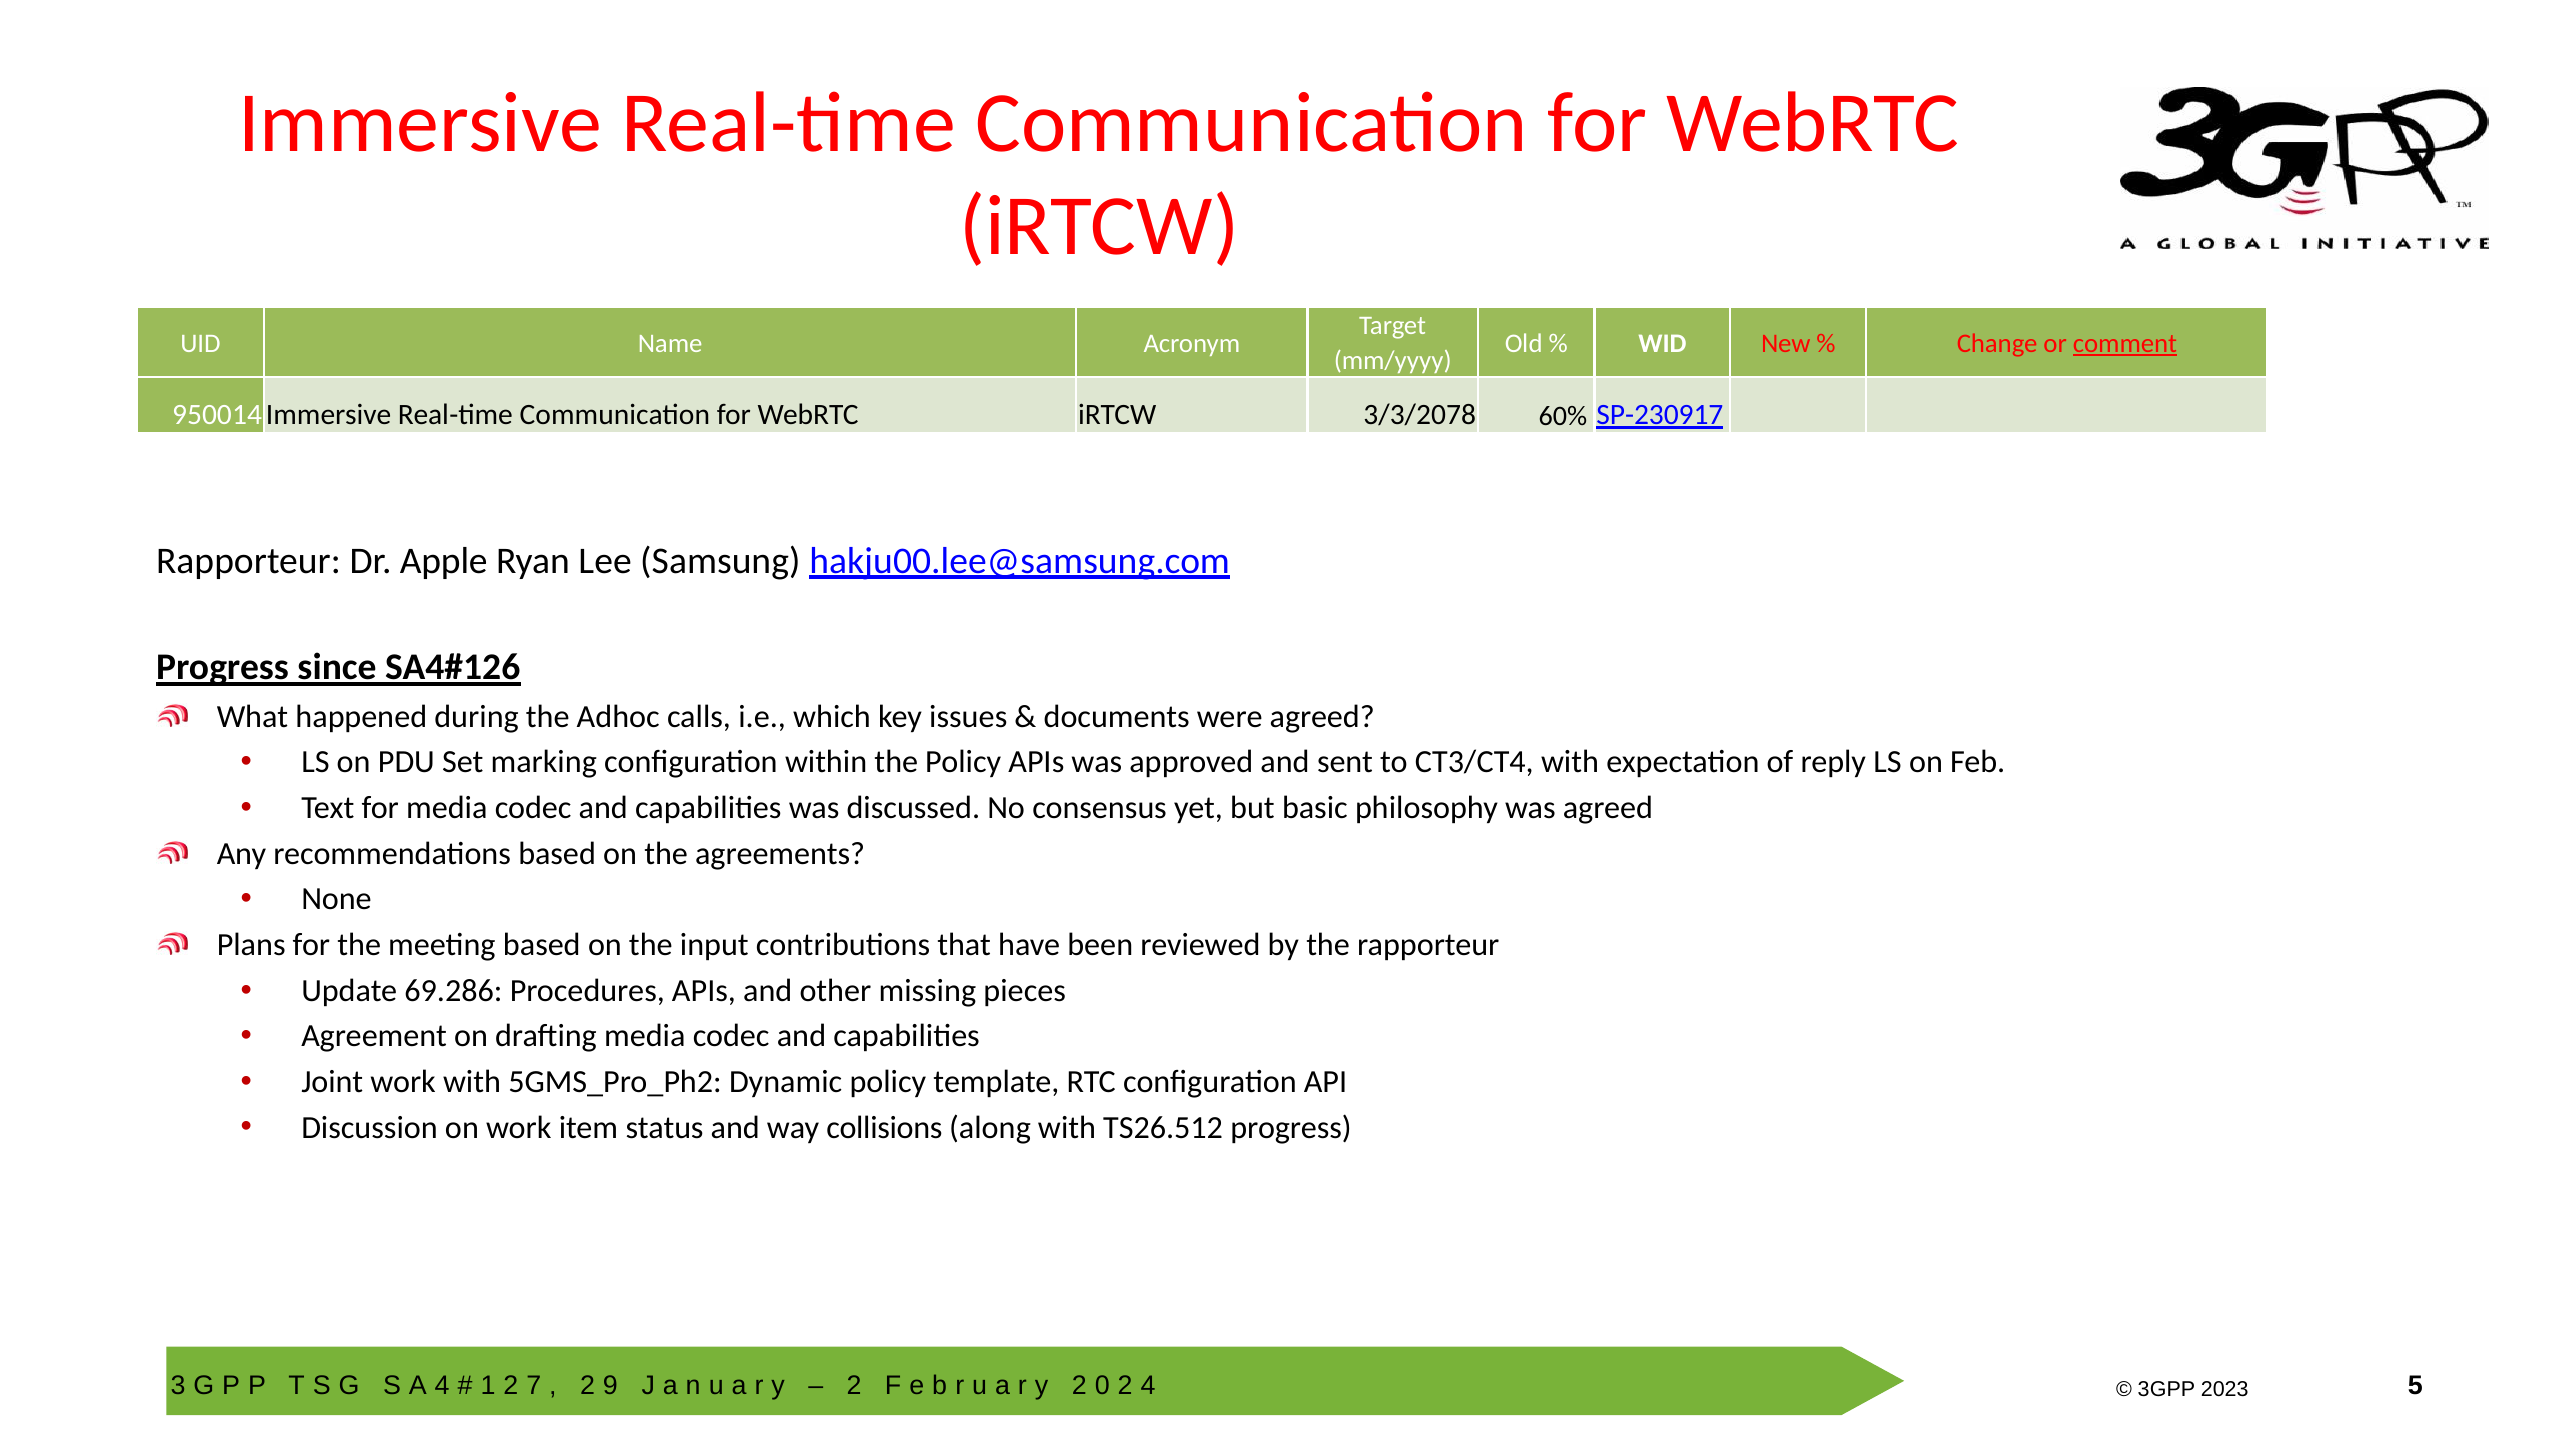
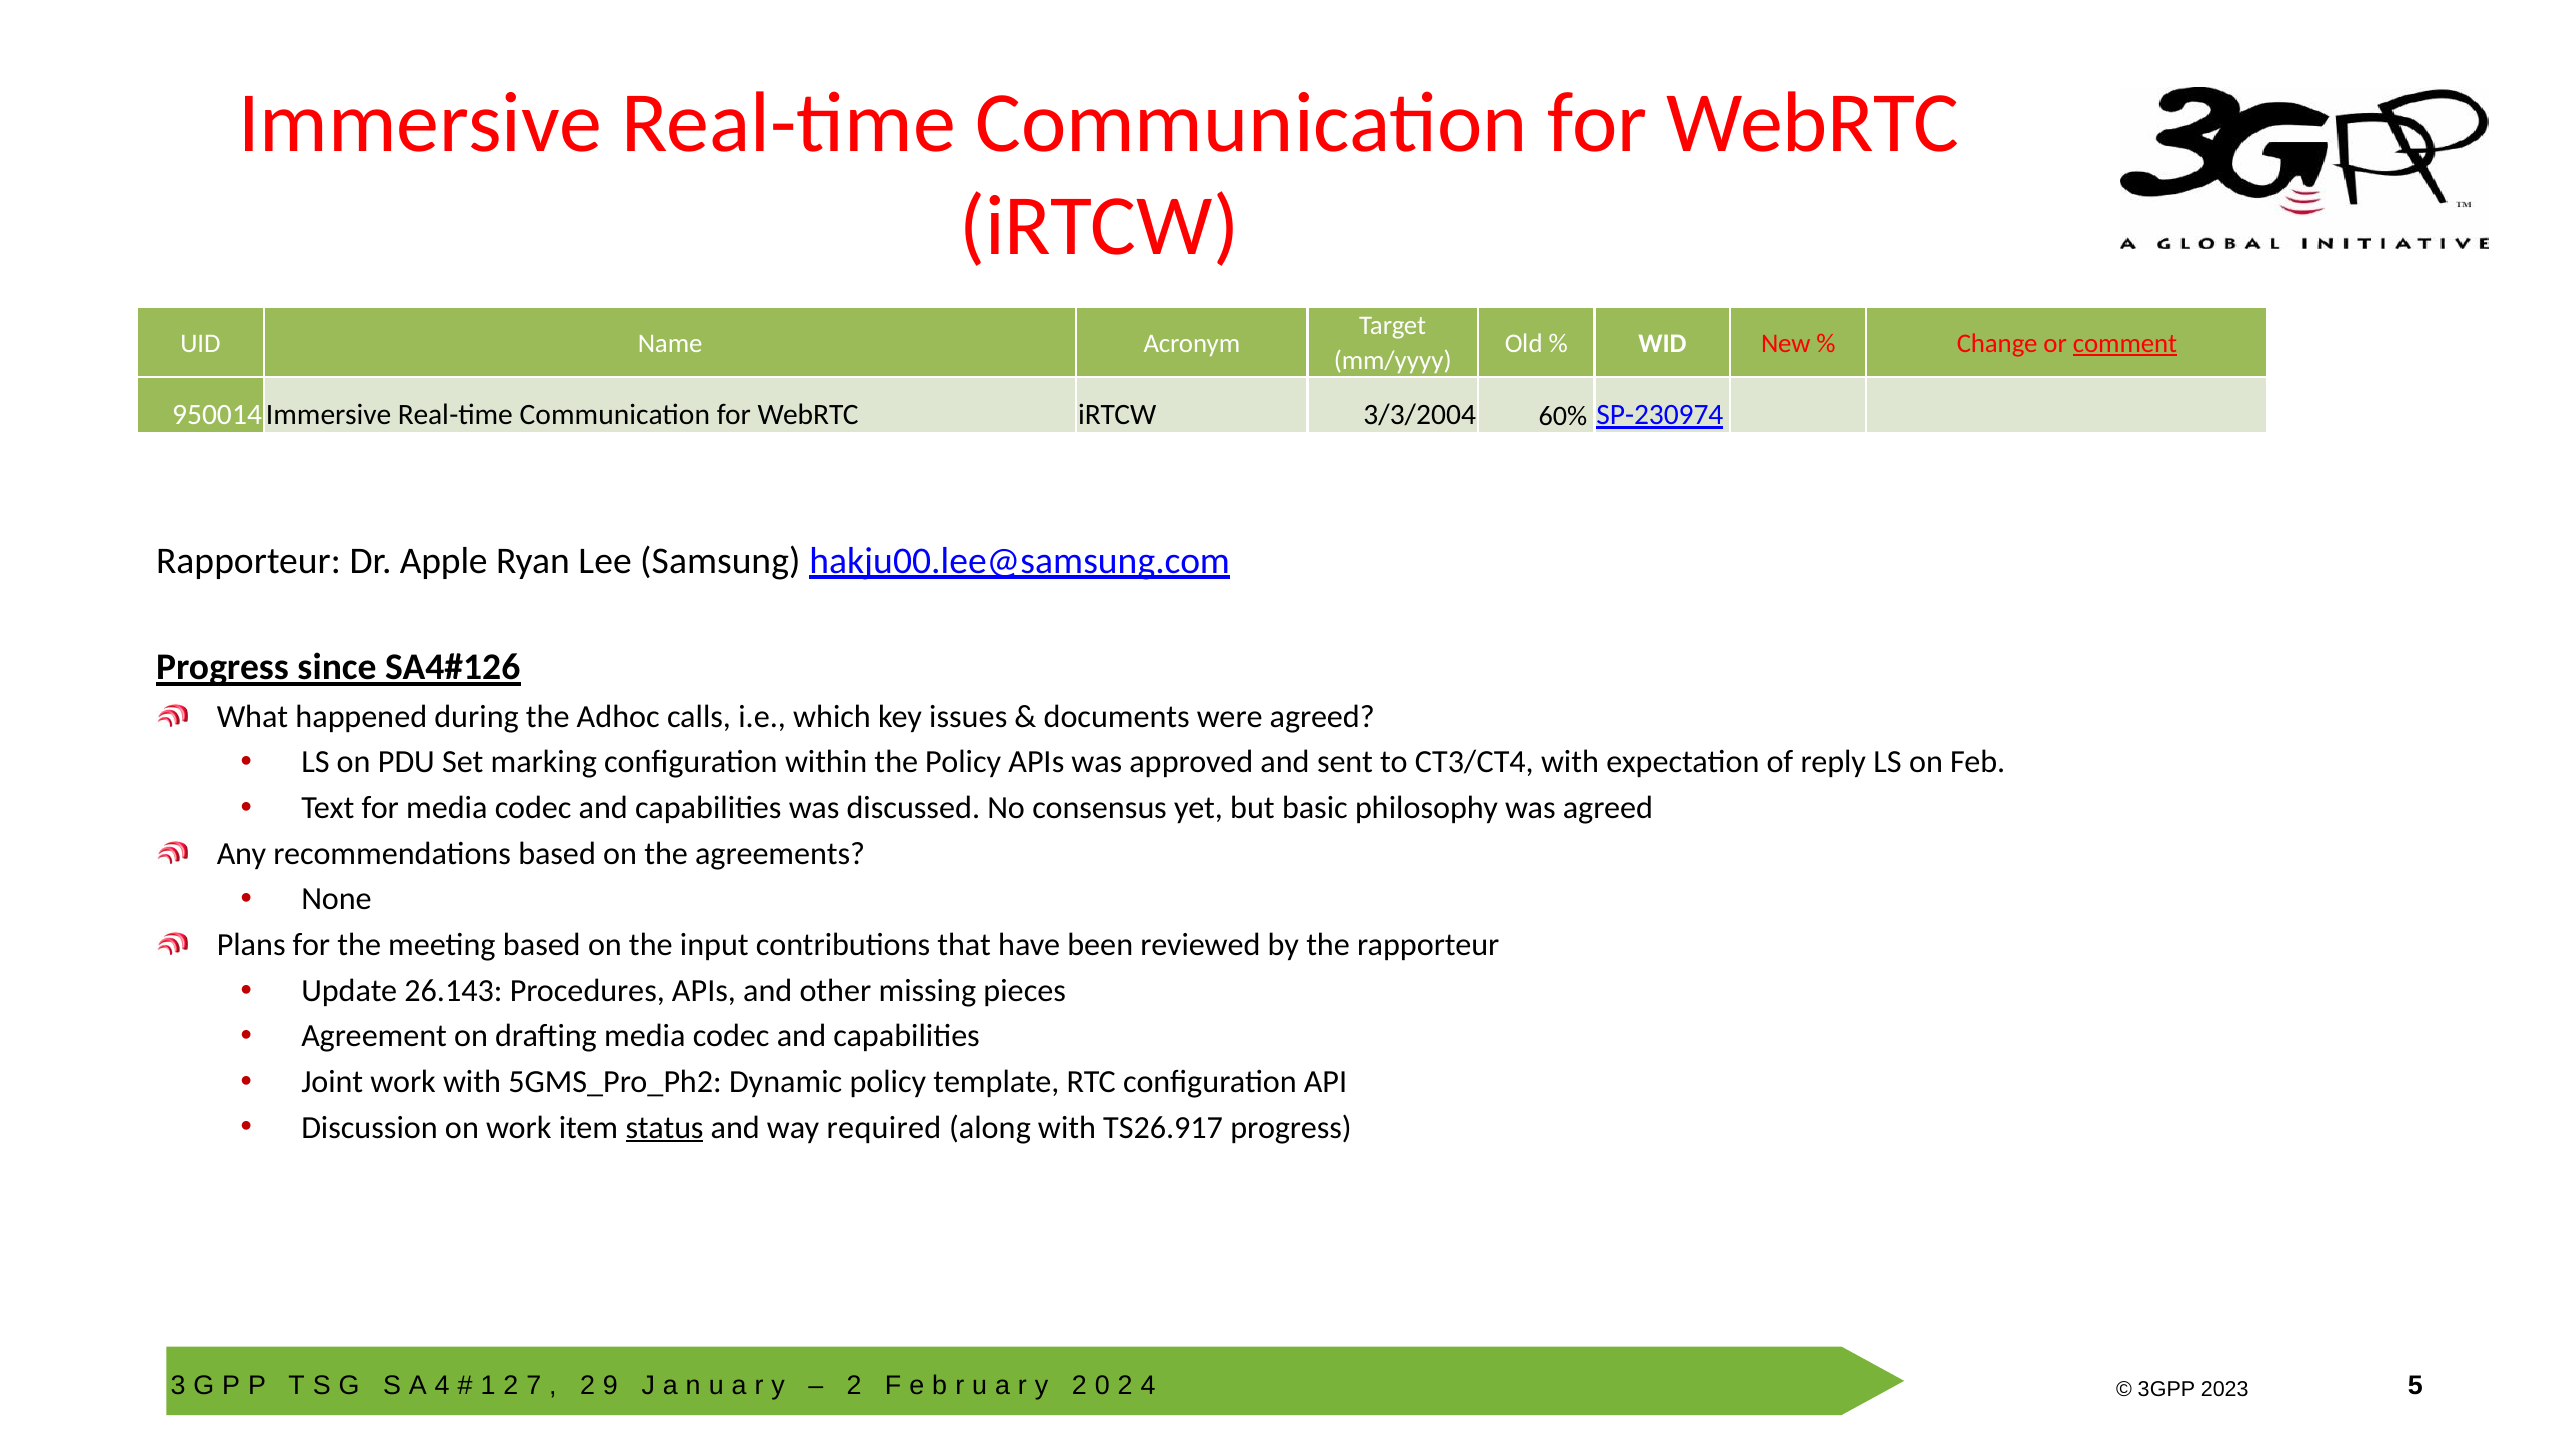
3/3/2078: 3/3/2078 -> 3/3/2004
SP-230917: SP-230917 -> SP-230974
69.286: 69.286 -> 26.143
status underline: none -> present
collisions: collisions -> required
TS26.512: TS26.512 -> TS26.917
